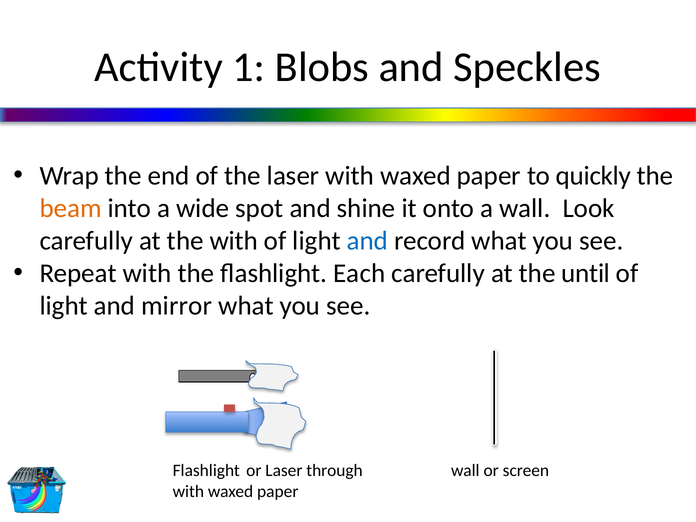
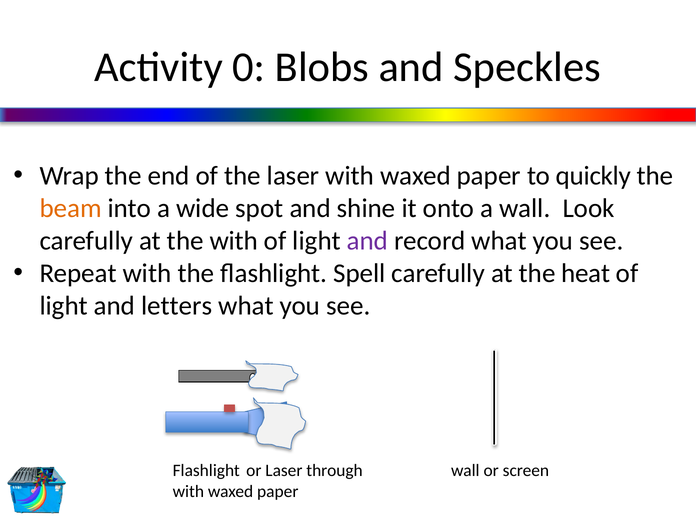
1: 1 -> 0
and at (367, 241) colour: blue -> purple
Each: Each -> Spell
until: until -> heat
mirror: mirror -> letters
